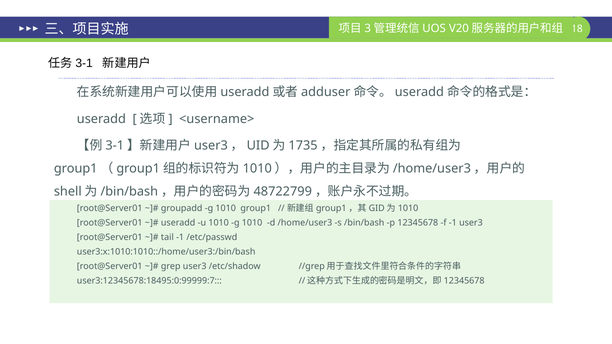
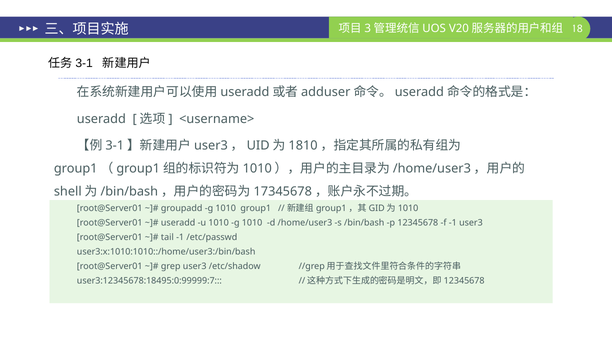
1735: 1735 -> 1810
48722799: 48722799 -> 17345678
